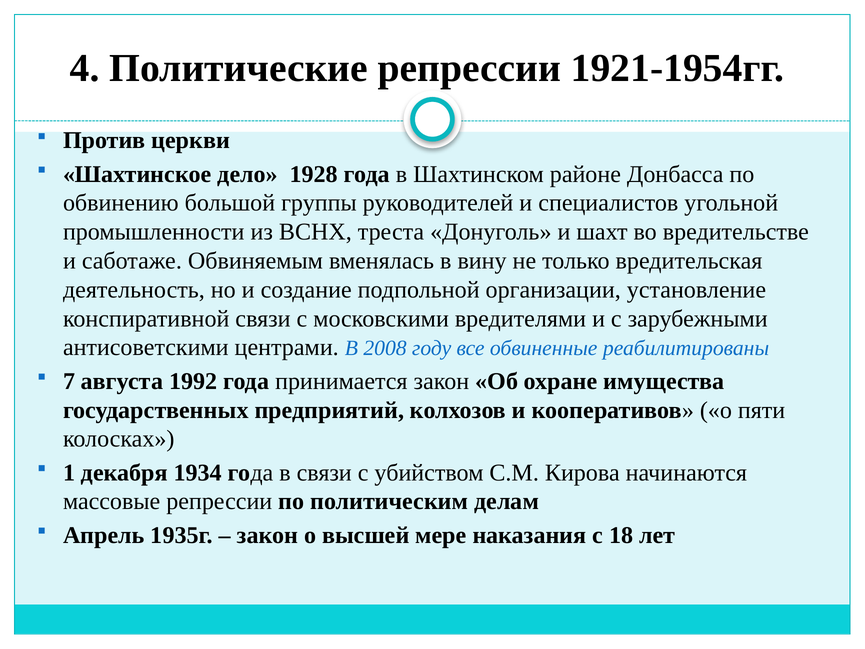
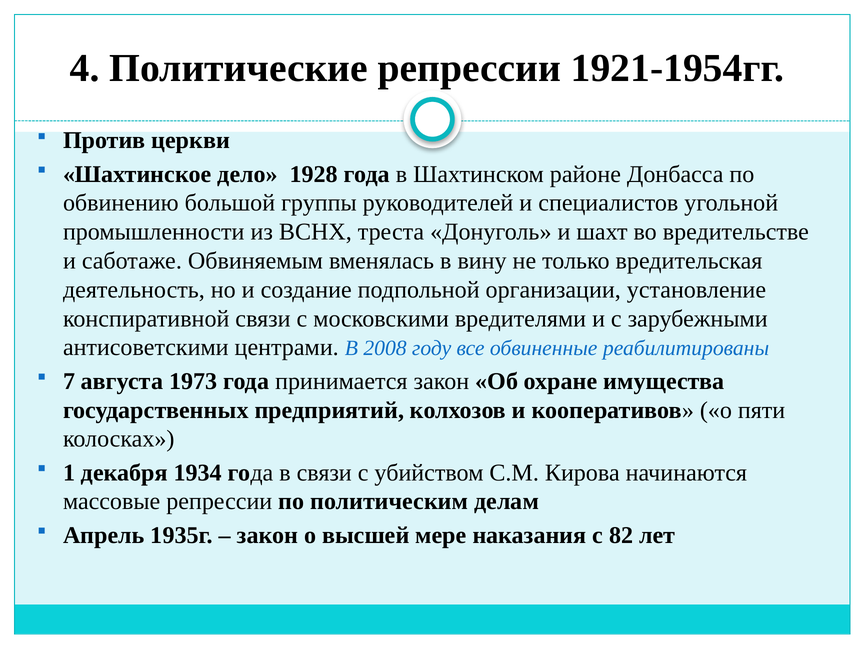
1992: 1992 -> 1973
18: 18 -> 82
